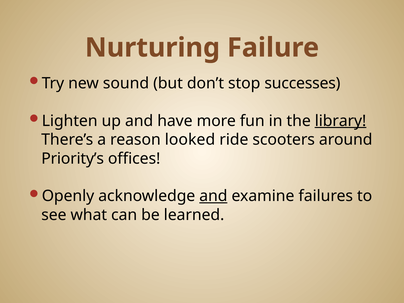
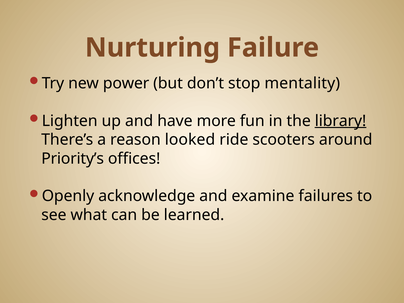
sound: sound -> power
successes: successes -> mentality
and at (213, 196) underline: present -> none
